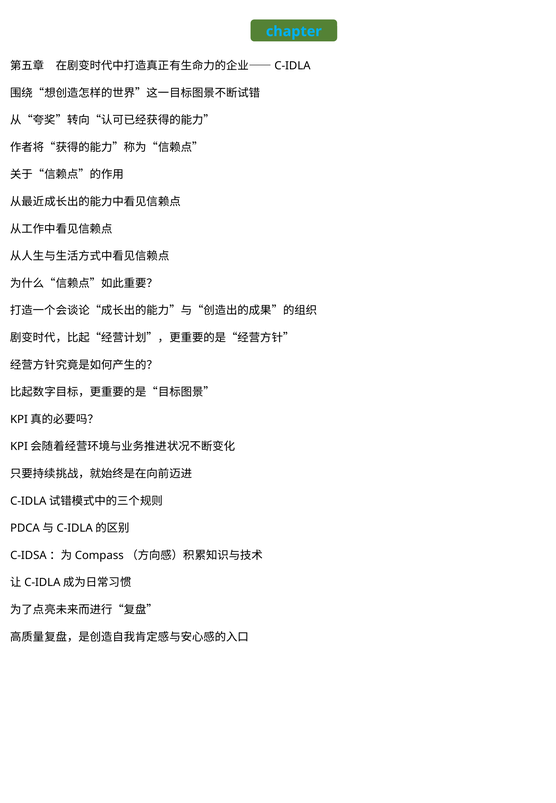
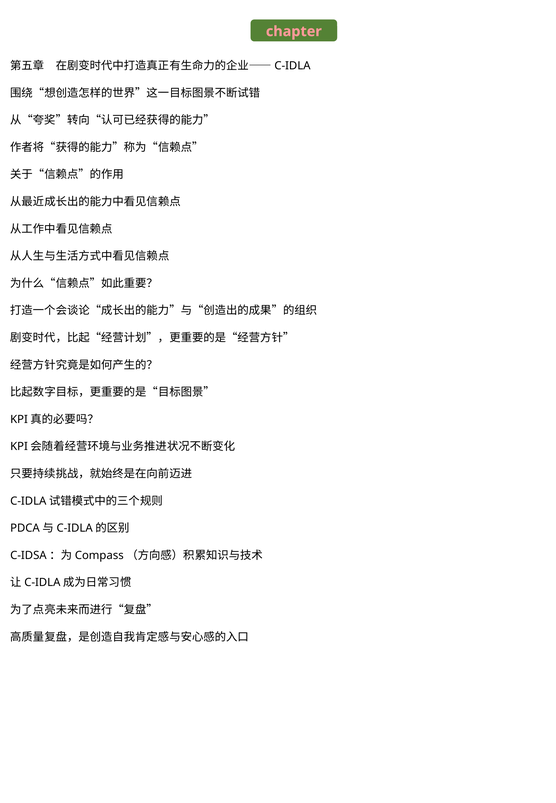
chapter colour: light blue -> pink
